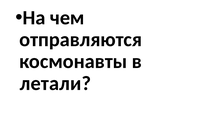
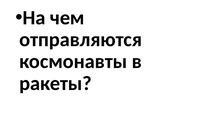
летали: летали -> ракеты
